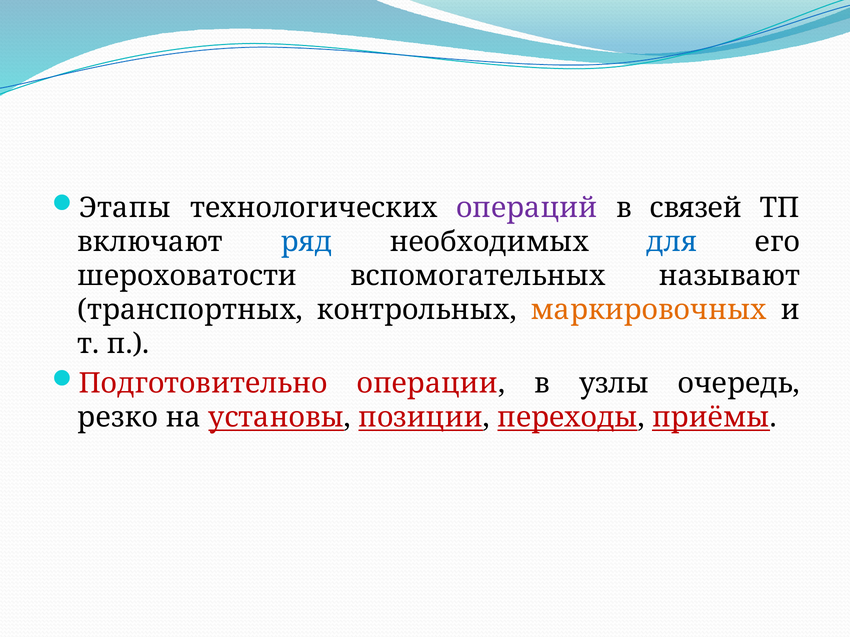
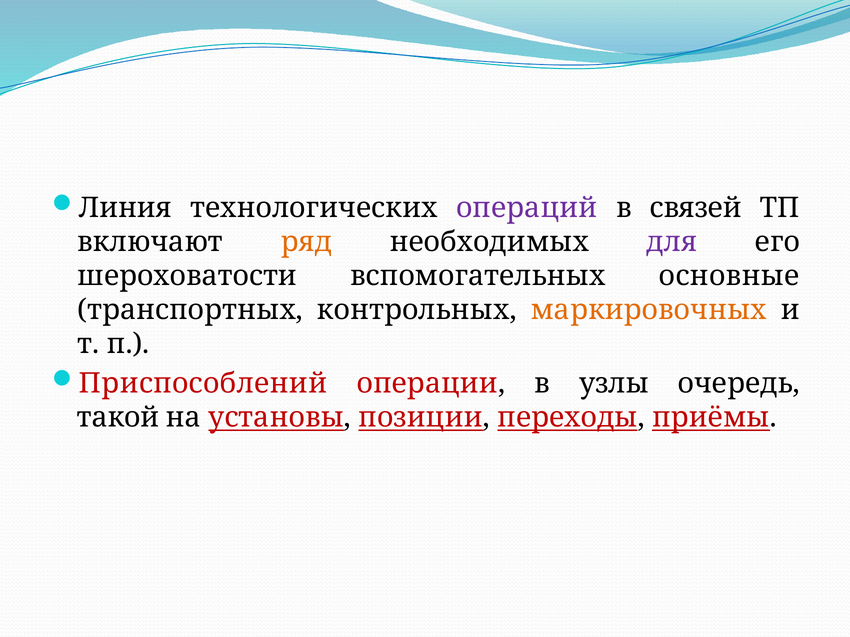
Этапы: Этапы -> Линия
ряд colour: blue -> orange
для colour: blue -> purple
называют: называют -> основные
Подготовительно: Подготовительно -> Приспособлений
резко: резко -> такой
